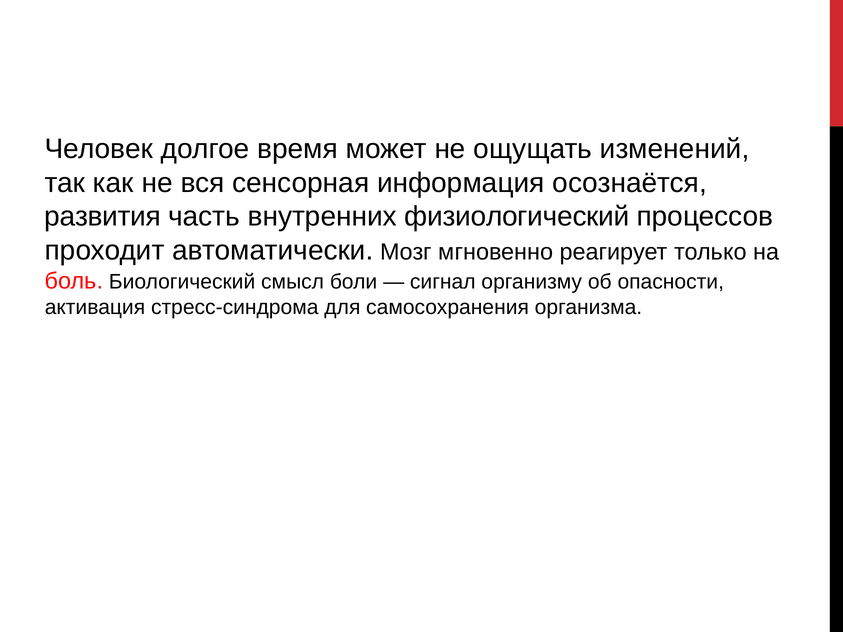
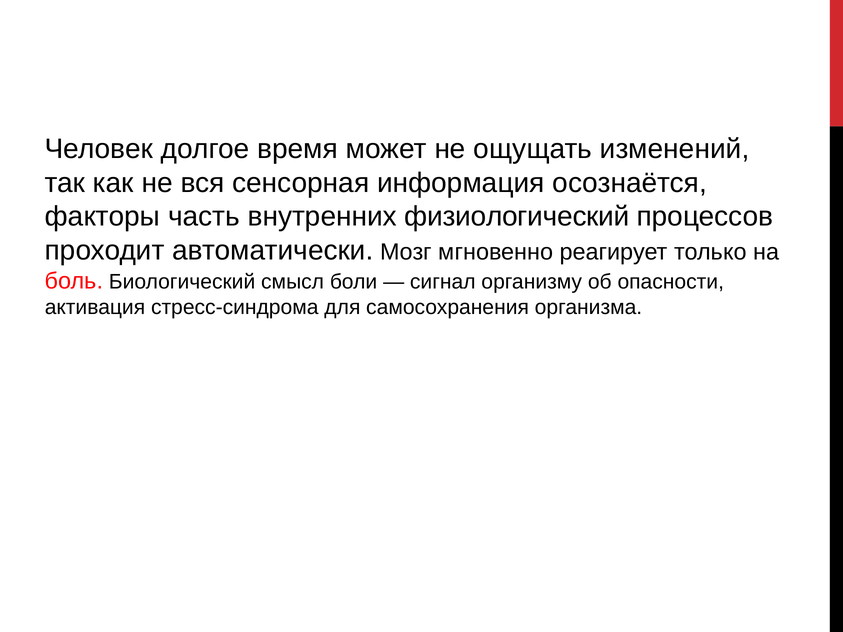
развития: развития -> факторы
